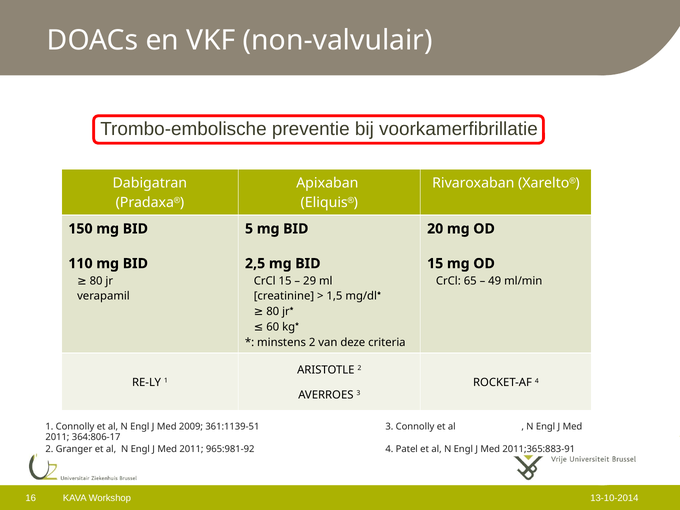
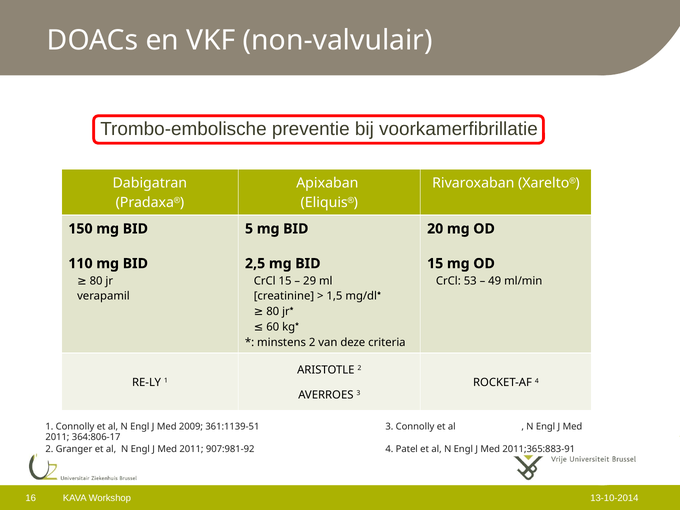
65: 65 -> 53
965:981-92: 965:981-92 -> 907:981-92
